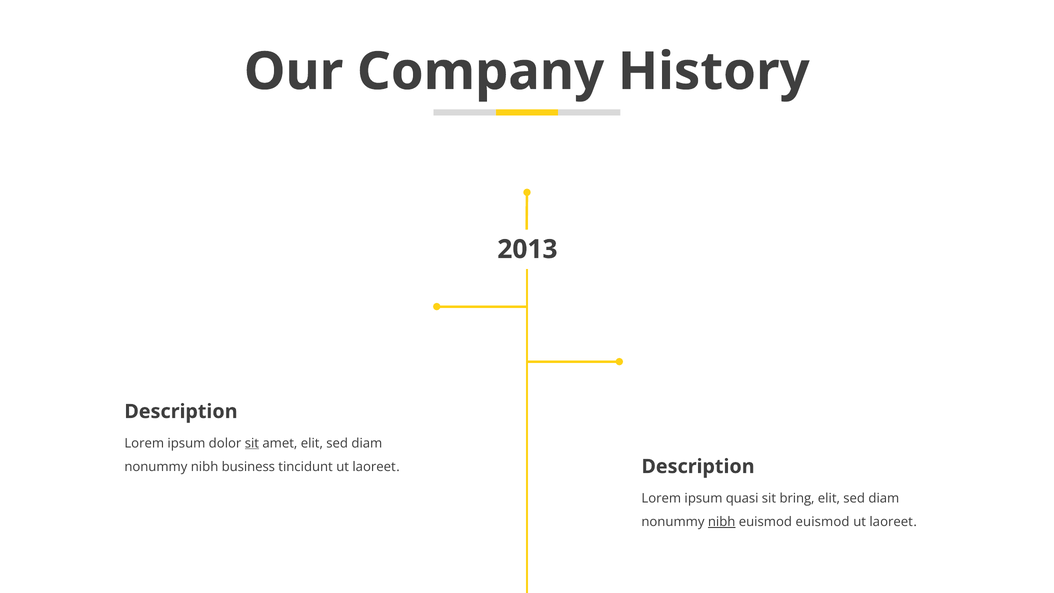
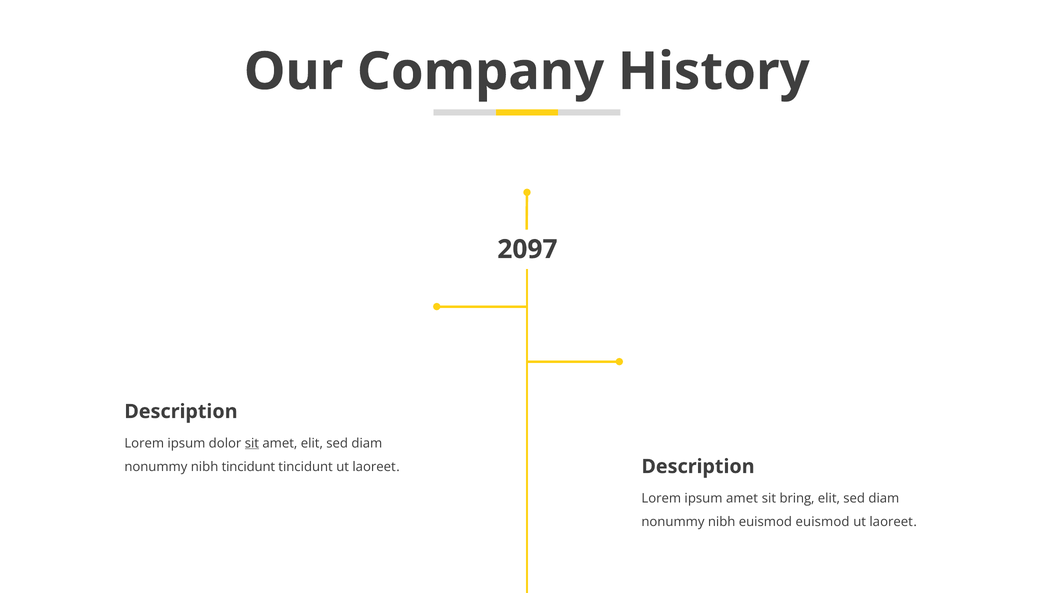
2013: 2013 -> 2097
nibh business: business -> tincidunt
ipsum quasi: quasi -> amet
nibh at (722, 522) underline: present -> none
